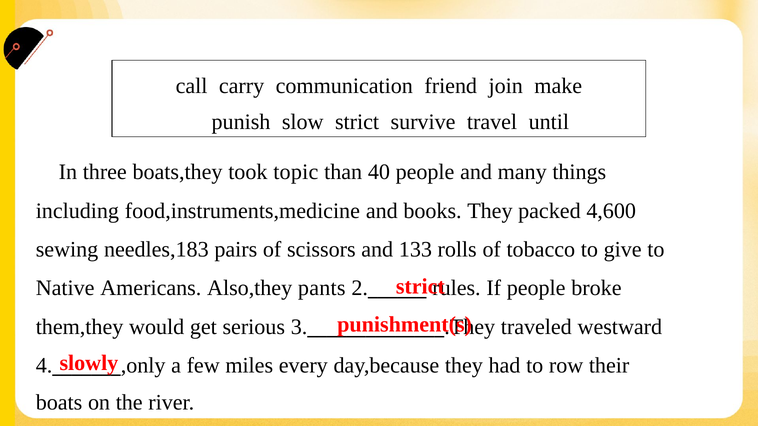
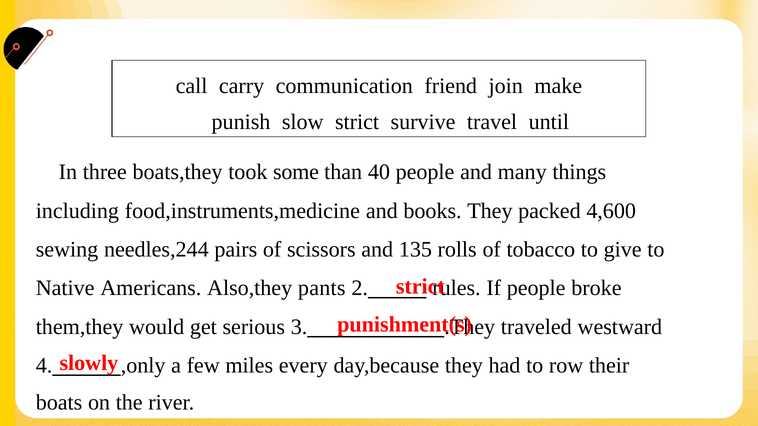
topic: topic -> some
needles,183: needles,183 -> needles,244
133: 133 -> 135
